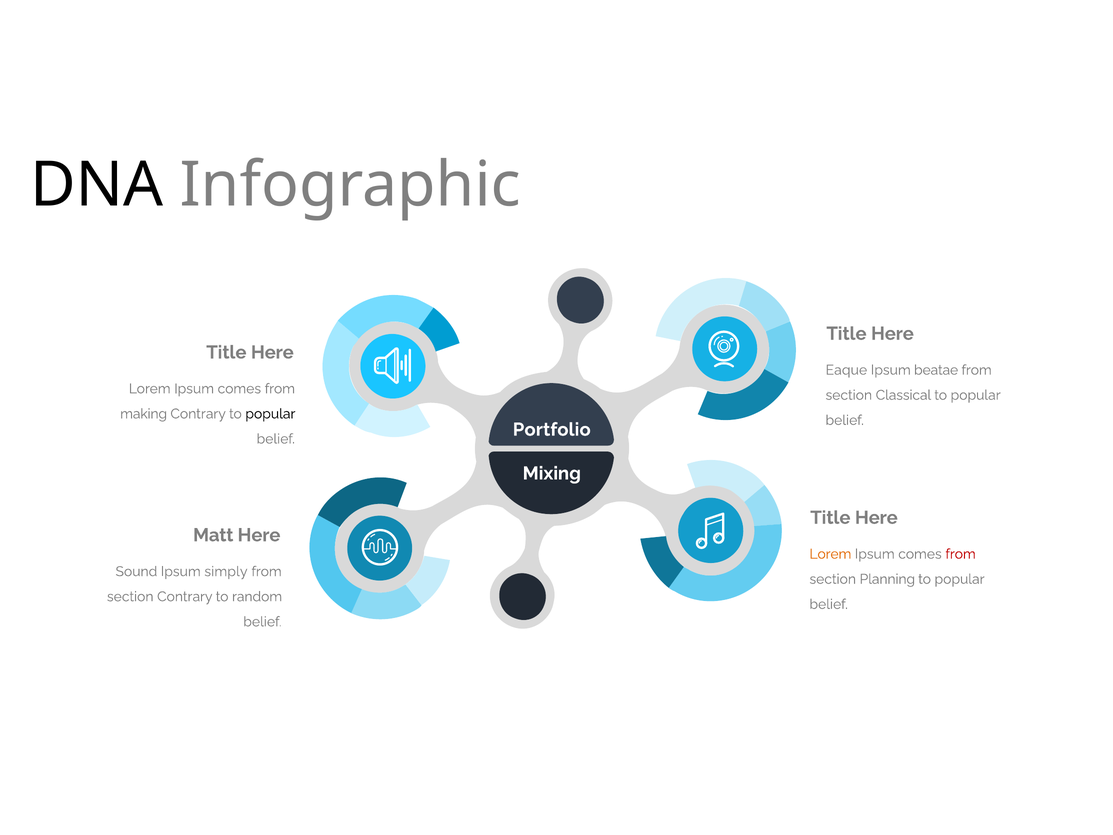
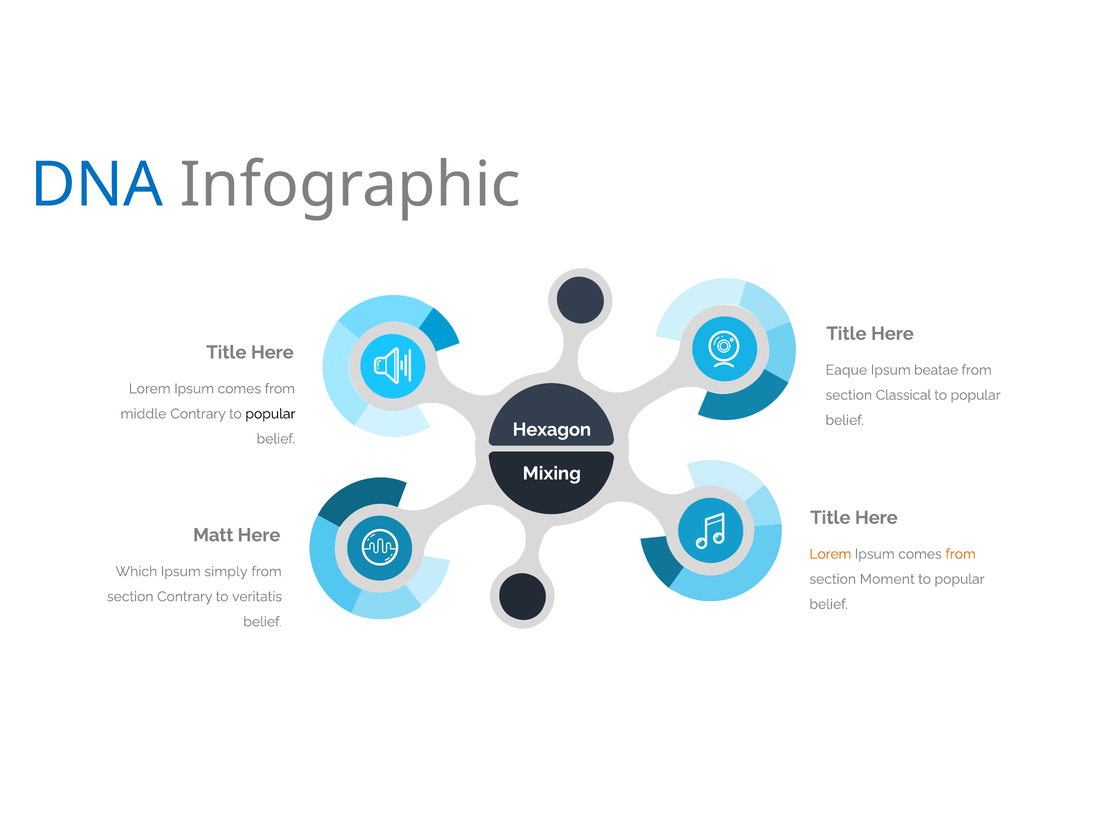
DNA colour: black -> blue
making: making -> middle
Portfolio: Portfolio -> Hexagon
from at (961, 554) colour: red -> orange
Sound: Sound -> Which
Planning: Planning -> Moment
random: random -> veritatis
